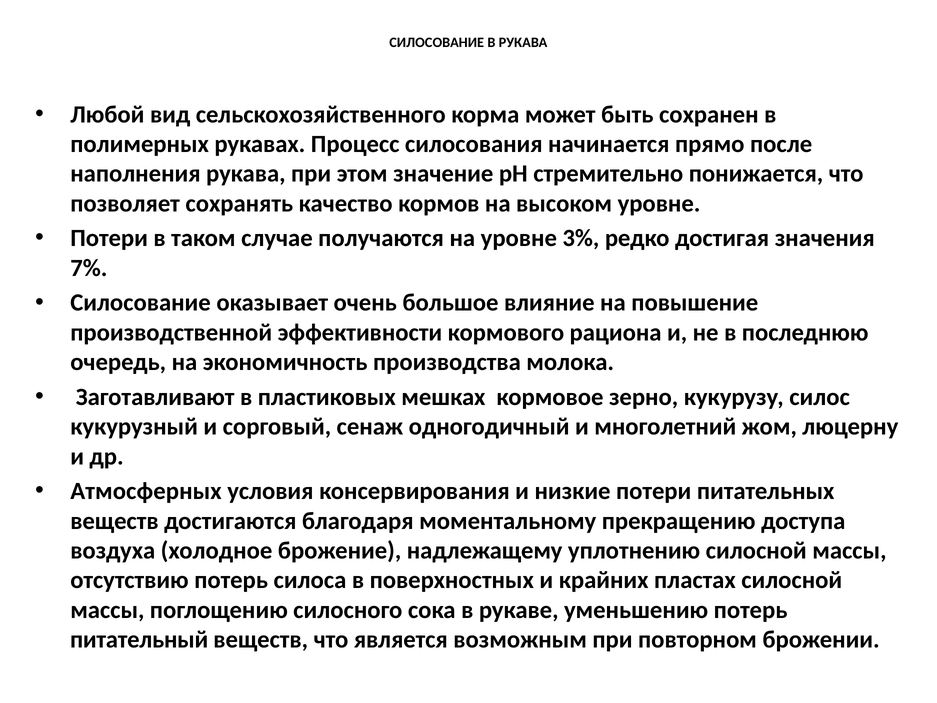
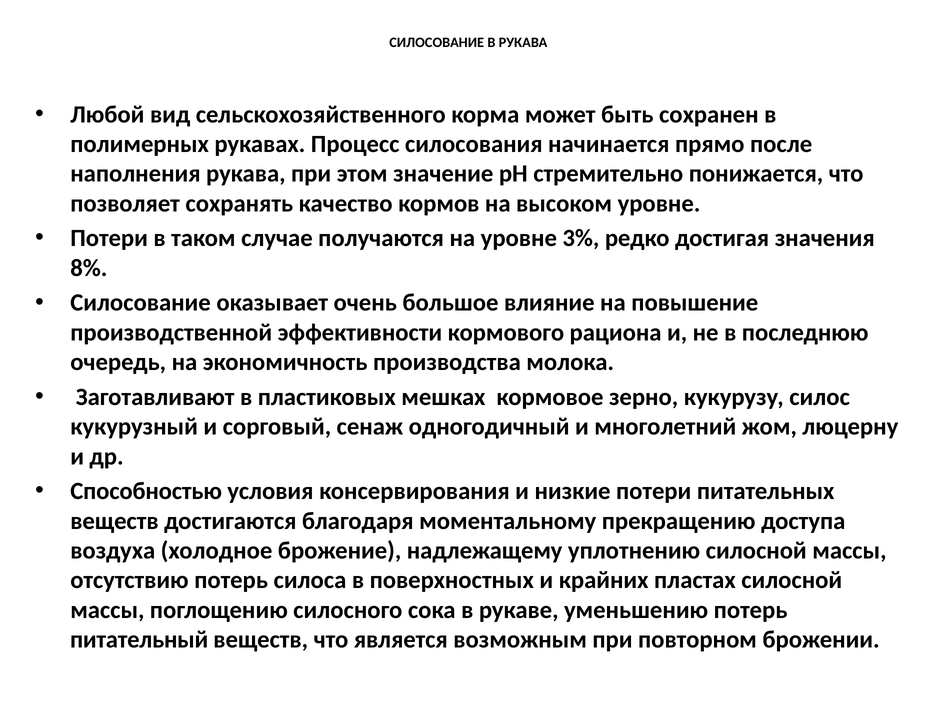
7%: 7% -> 8%
Атмосферных: Атмосферных -> Способностью
